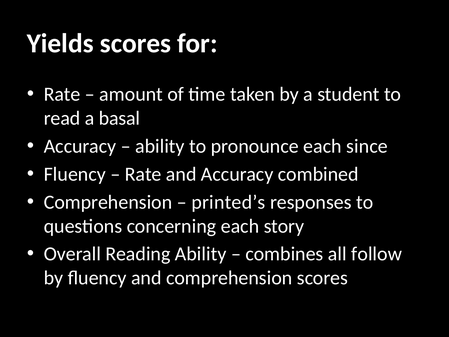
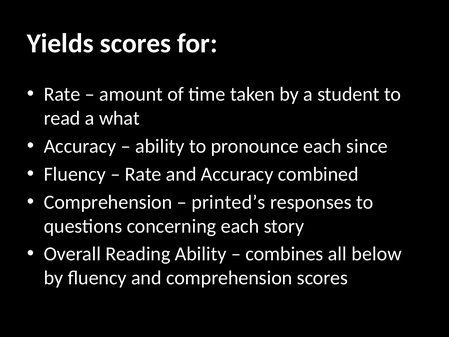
basal: basal -> what
follow: follow -> below
